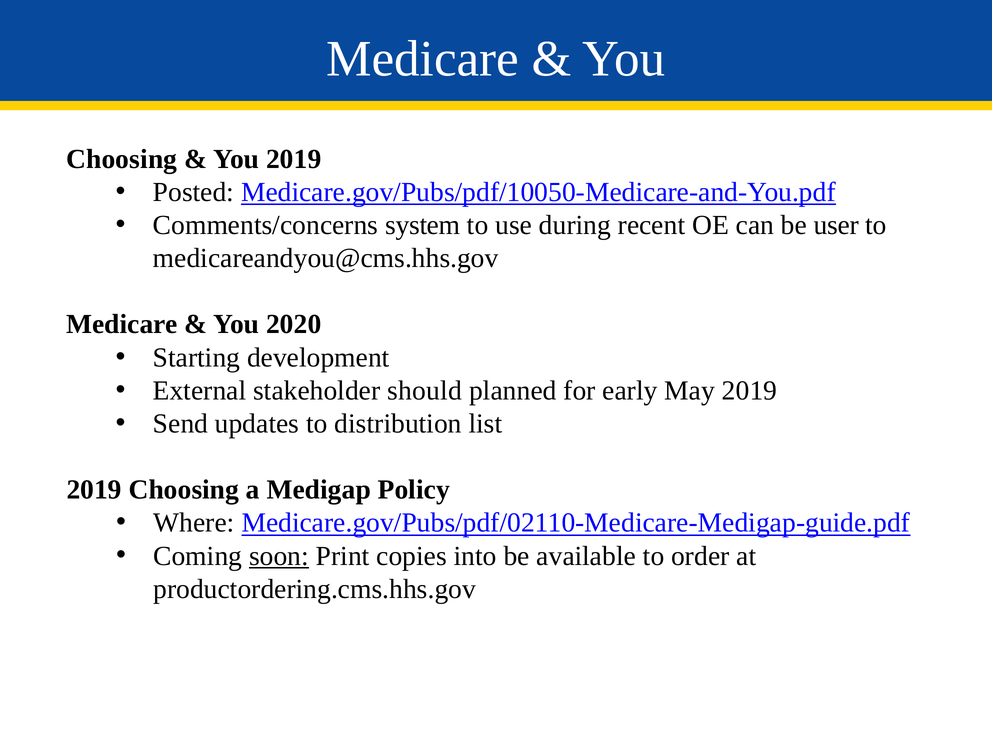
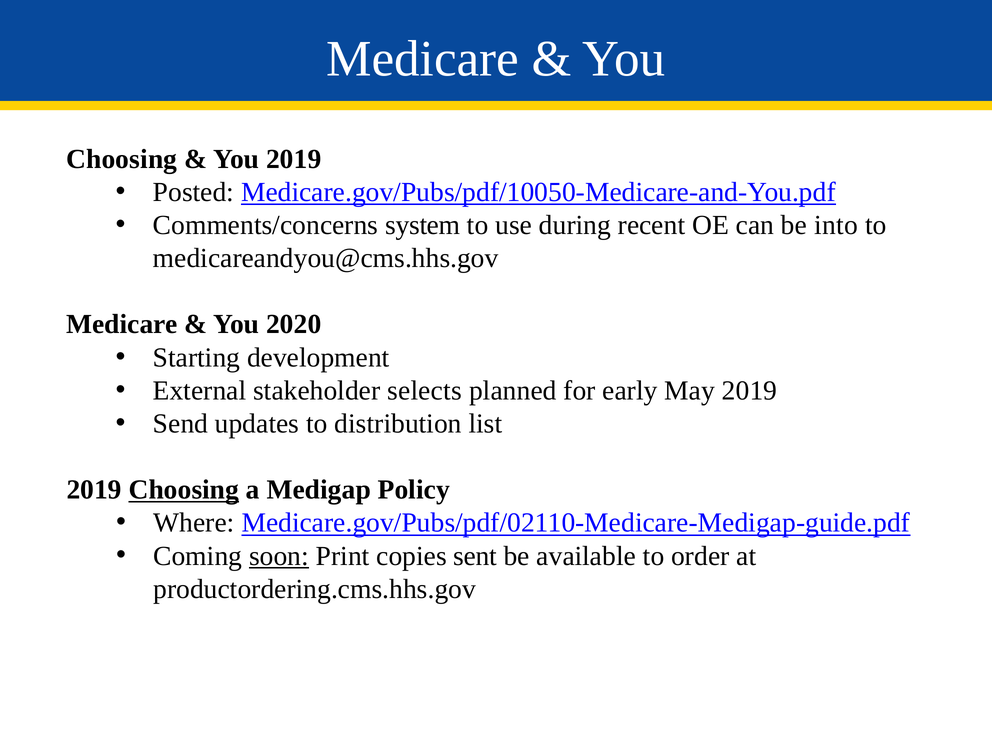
user: user -> into
should: should -> selects
Choosing at (184, 490) underline: none -> present
into: into -> sent
